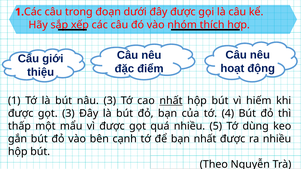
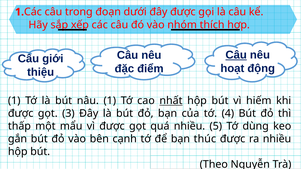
Câu at (236, 55) underline: none -> present
nâu 3: 3 -> 1
bạn nhất: nhất -> thúc
